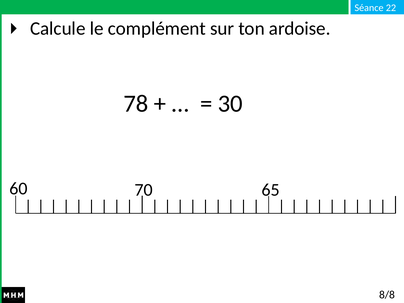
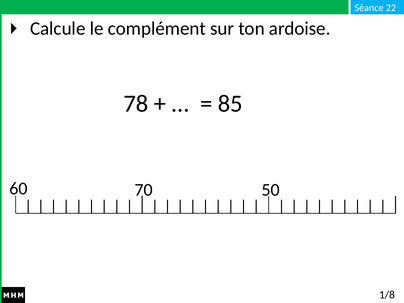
30: 30 -> 85
65: 65 -> 50
8/8: 8/8 -> 1/8
